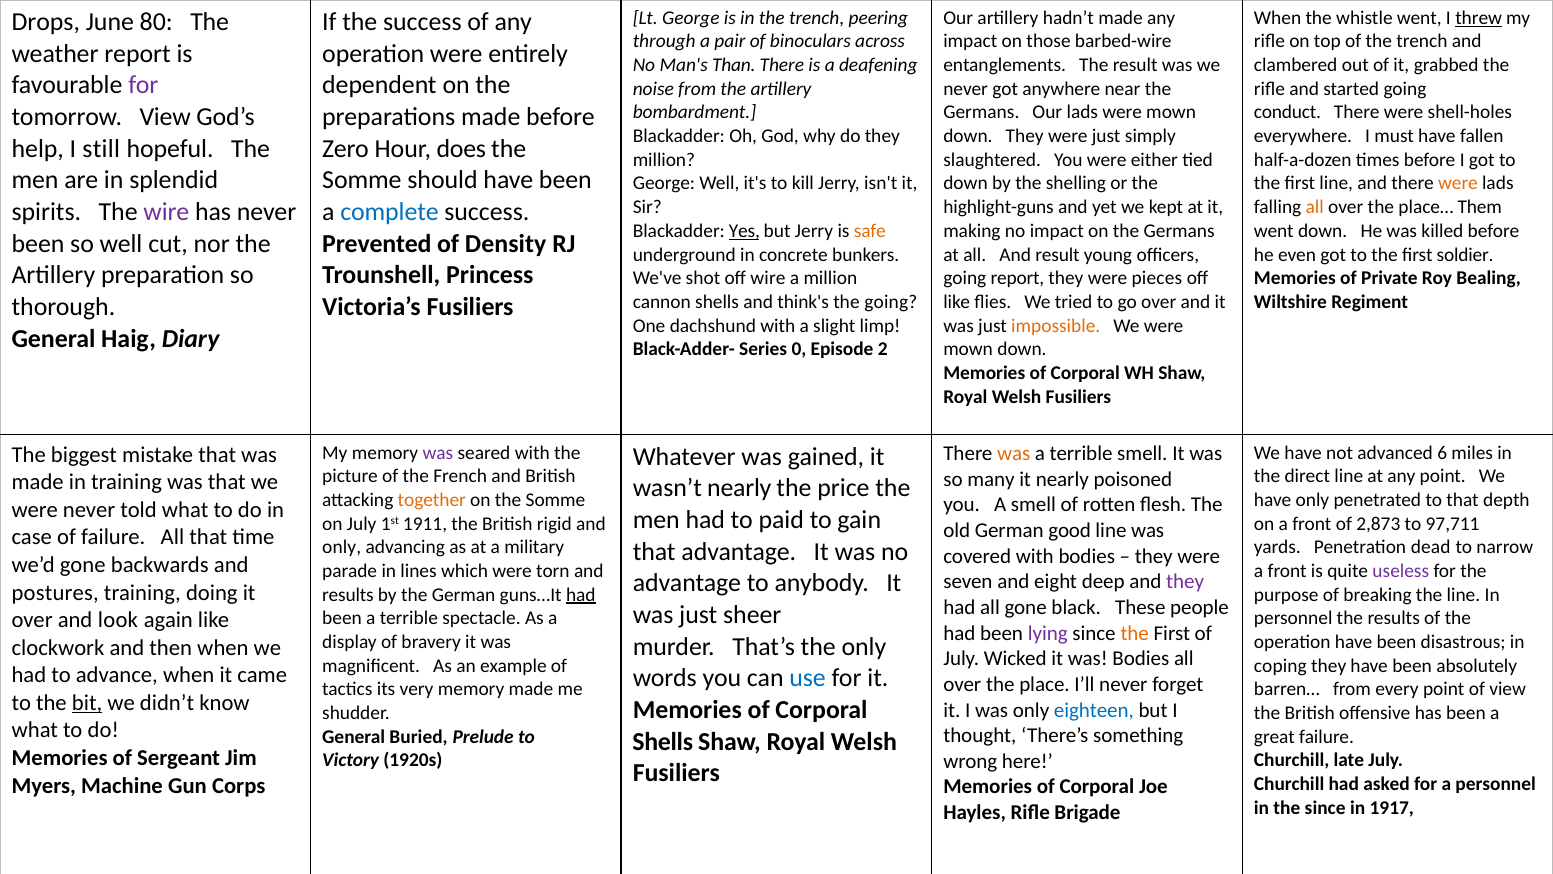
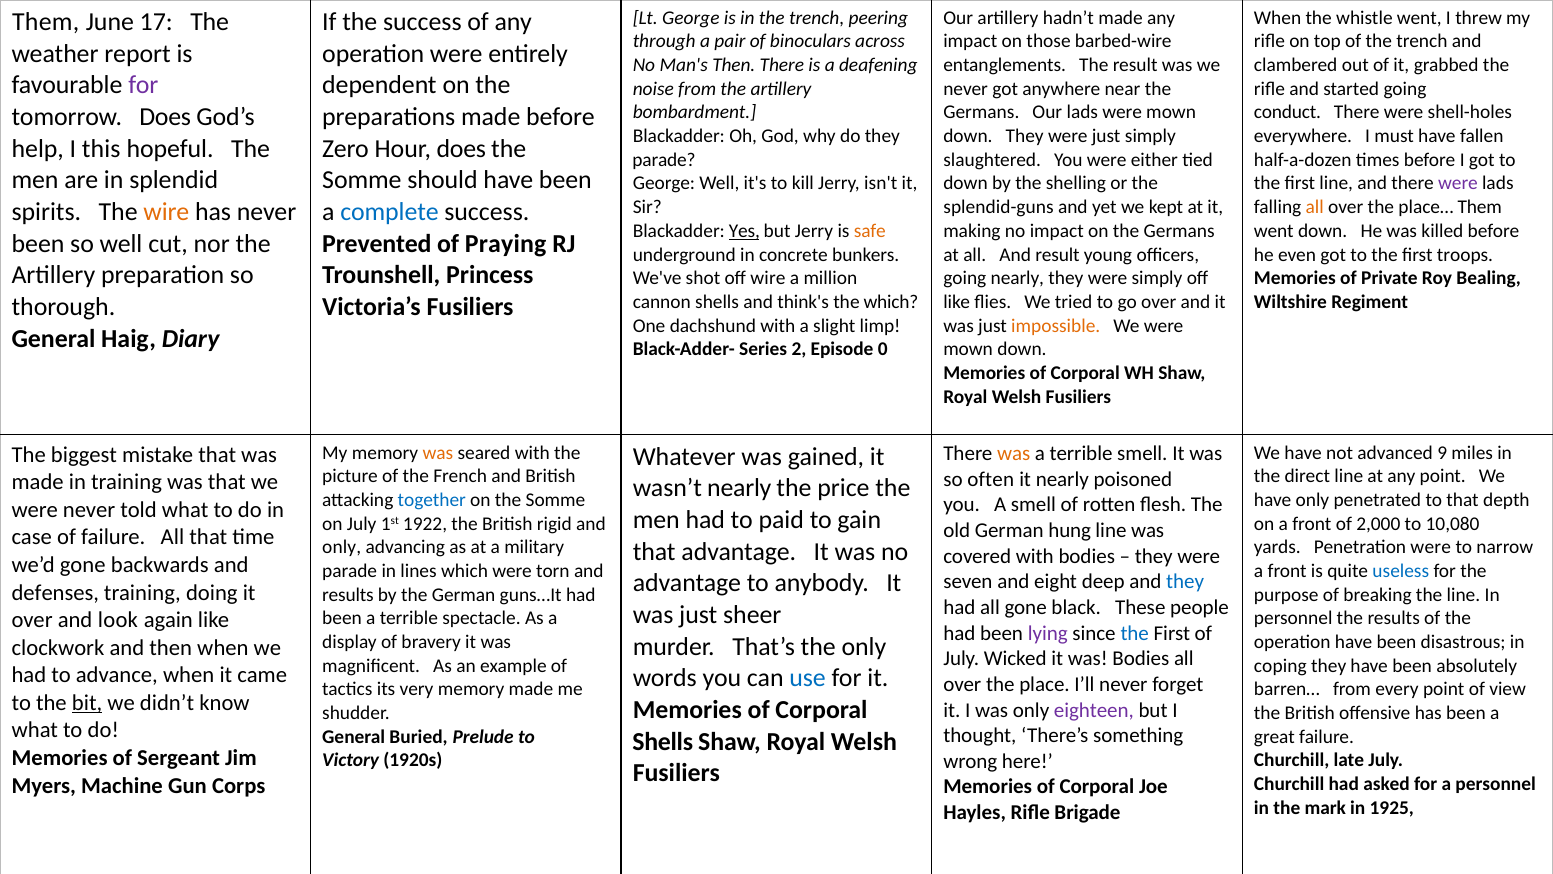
threw underline: present -> none
Drops at (46, 22): Drops -> Them
80: 80 -> 17
Man's Than: Than -> Then
tomorrow View: View -> Does
still: still -> this
million at (664, 160): million -> parade
were at (1458, 183) colour: orange -> purple
highlight-guns: highlight-guns -> splendid-guns
wire at (166, 212) colour: purple -> orange
Density: Density -> Praying
soldier: soldier -> troops
going report: report -> nearly
were pieces: pieces -> simply
the going: going -> which
0: 0 -> 2
2: 2 -> 0
was at (438, 452) colour: purple -> orange
6: 6 -> 9
many: many -> often
together colour: orange -> blue
1911: 1911 -> 1922
2,873: 2,873 -> 2,000
97,711: 97,711 -> 10,080
good: good -> hung
Penetration dead: dead -> were
useless colour: purple -> blue
they at (1185, 582) colour: purple -> blue
postures: postures -> defenses
had at (581, 594) underline: present -> none
the at (1135, 633) colour: orange -> blue
eighteen colour: blue -> purple
the since: since -> mark
1917: 1917 -> 1925
